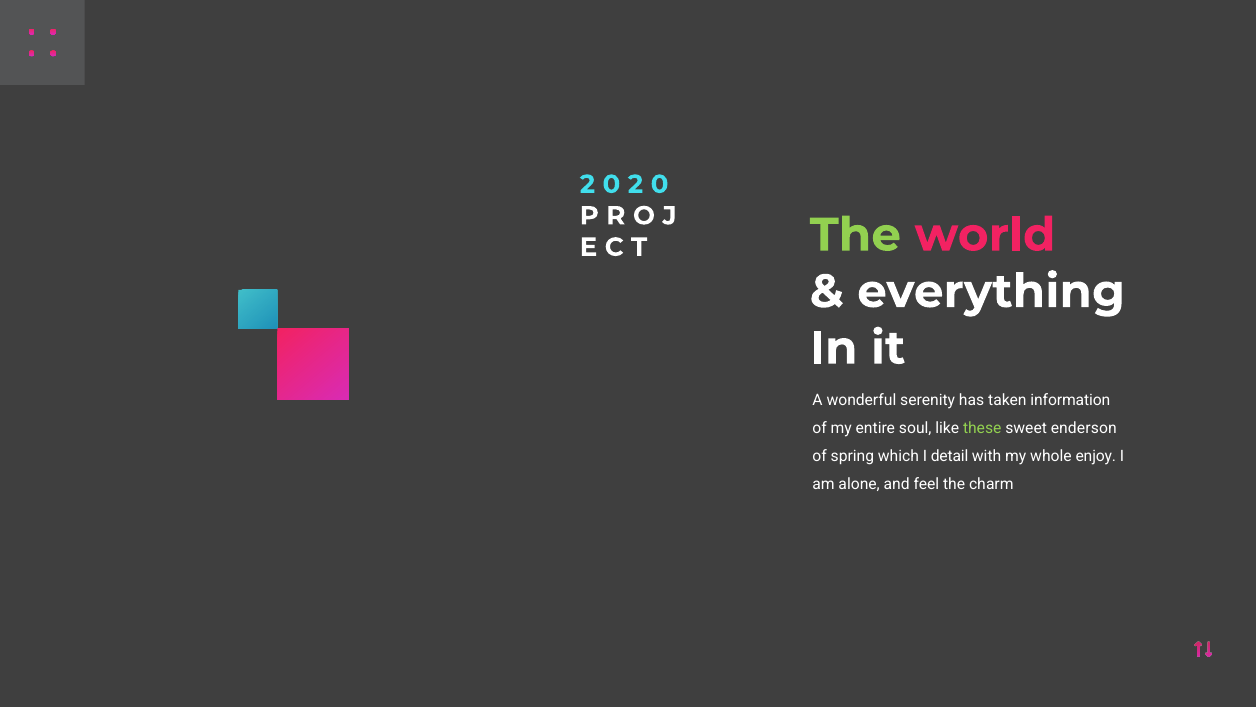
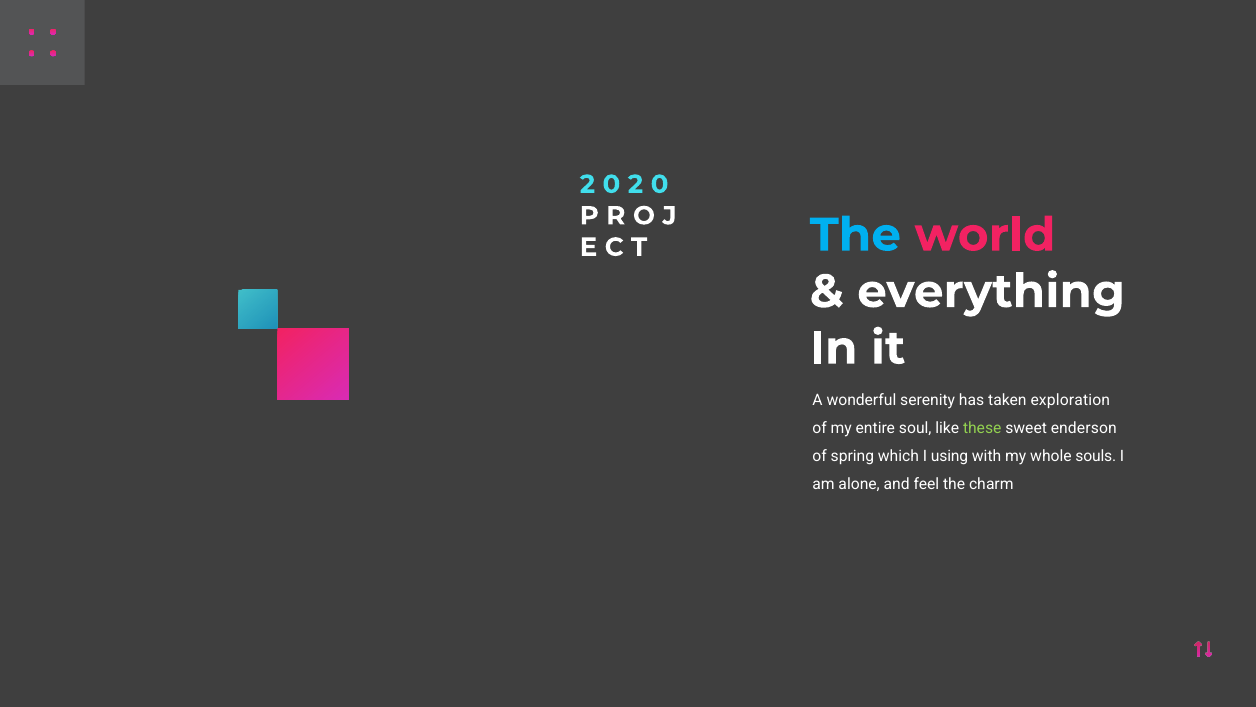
The at (855, 235) colour: light green -> light blue
information: information -> exploration
detail: detail -> using
enjoy: enjoy -> souls
